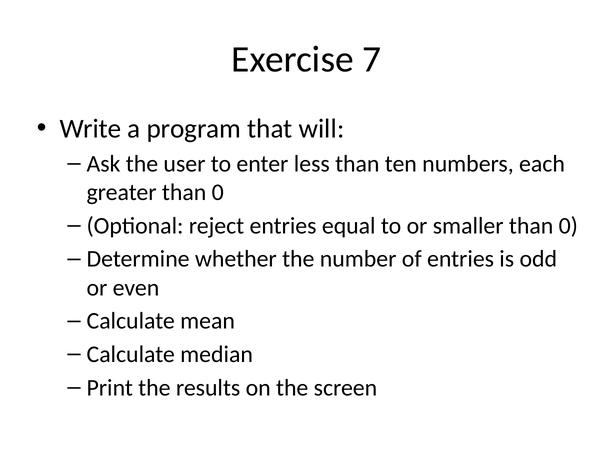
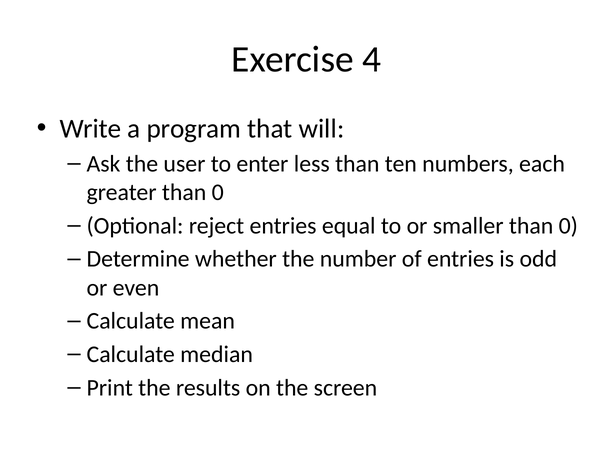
7: 7 -> 4
